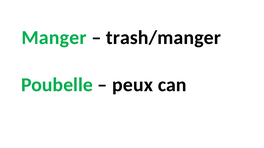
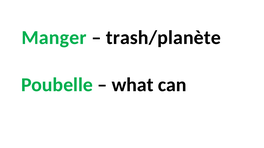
trash/manger: trash/manger -> trash/planète
peux: peux -> what
